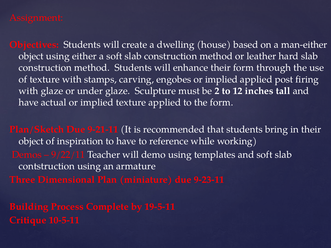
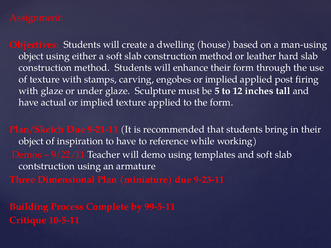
man-either: man-either -> man-using
2: 2 -> 5
19-5-11: 19-5-11 -> 99-5-11
